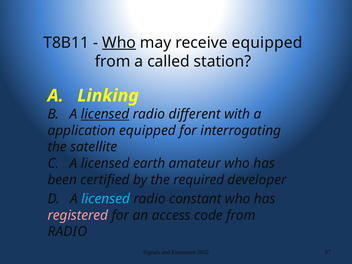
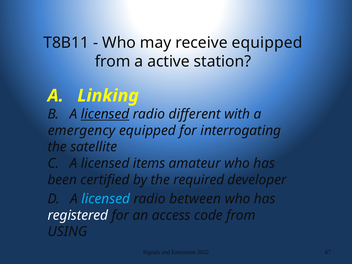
Who at (119, 43) underline: present -> none
called: called -> active
application: application -> emergency
earth: earth -> items
constant: constant -> between
registered colour: pink -> white
RADIO at (67, 232): RADIO -> USING
